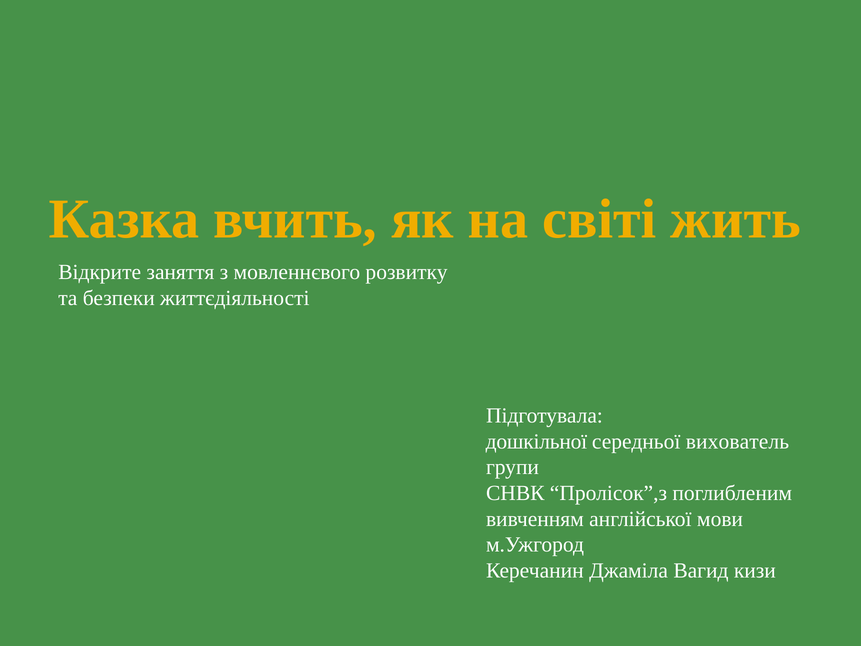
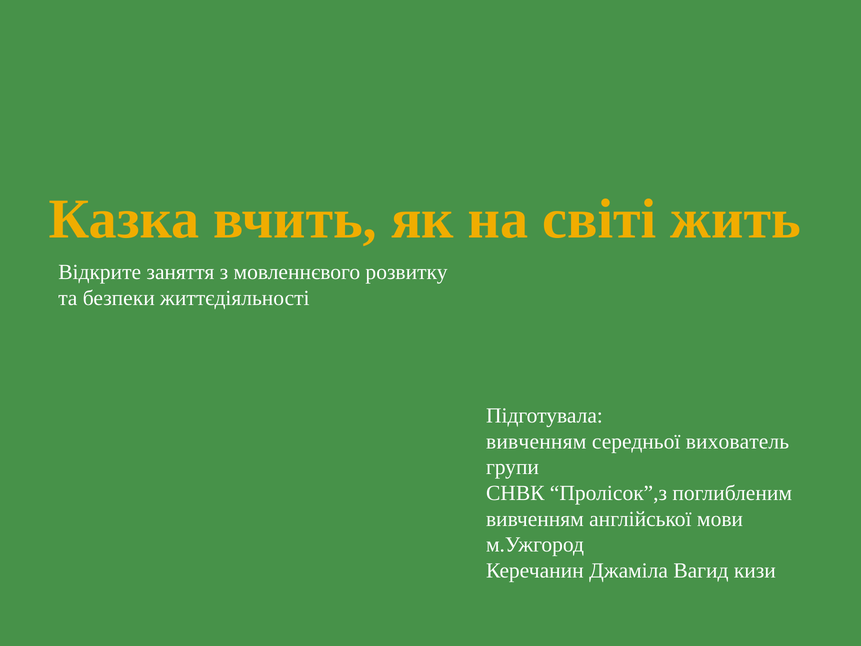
дошкільної at (536, 441): дошкільної -> вивченням
